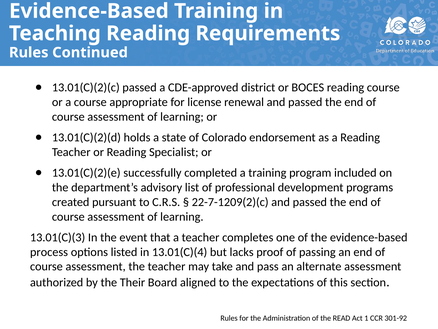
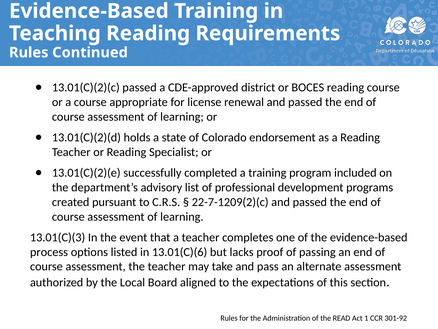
13.01(C)(4: 13.01(C)(4 -> 13.01(C)(6
Their: Their -> Local
